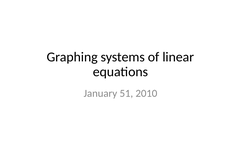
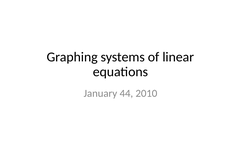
51: 51 -> 44
